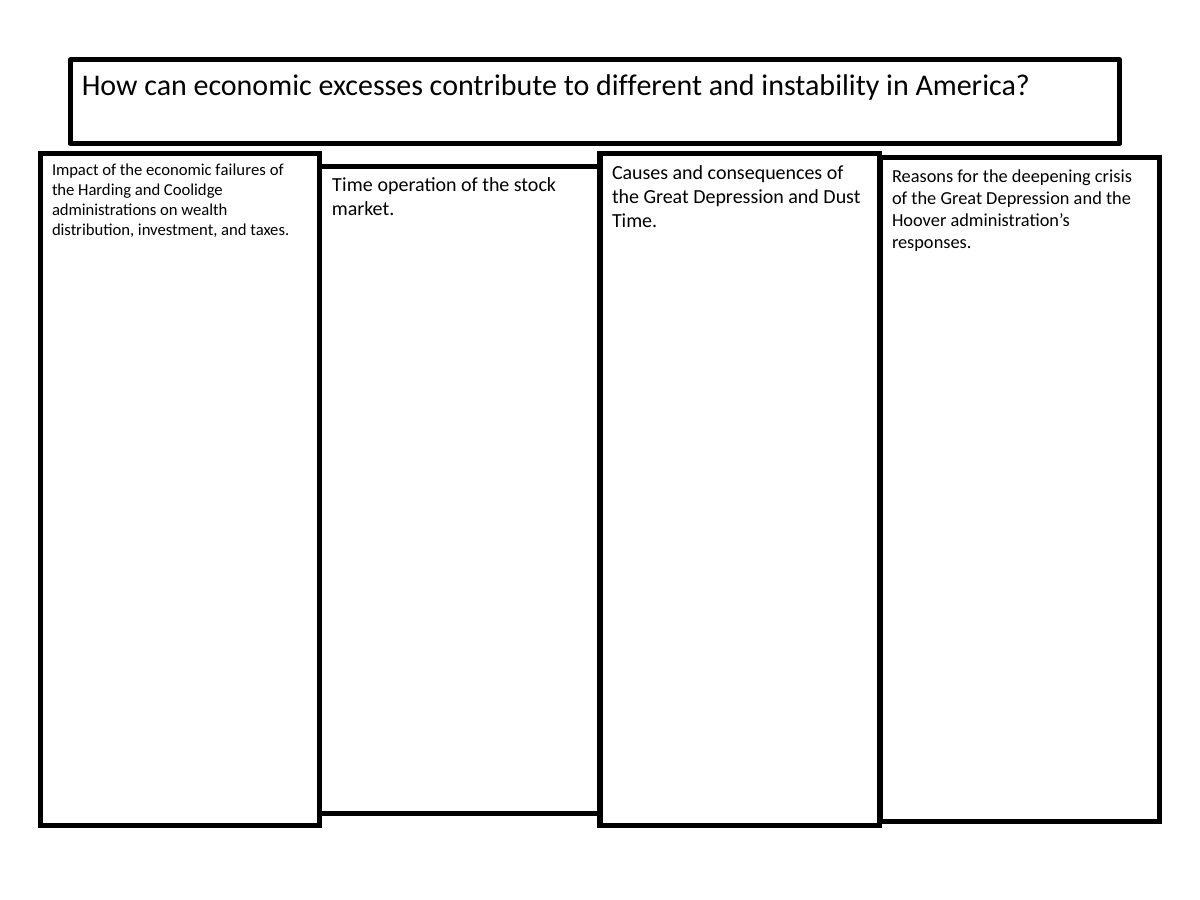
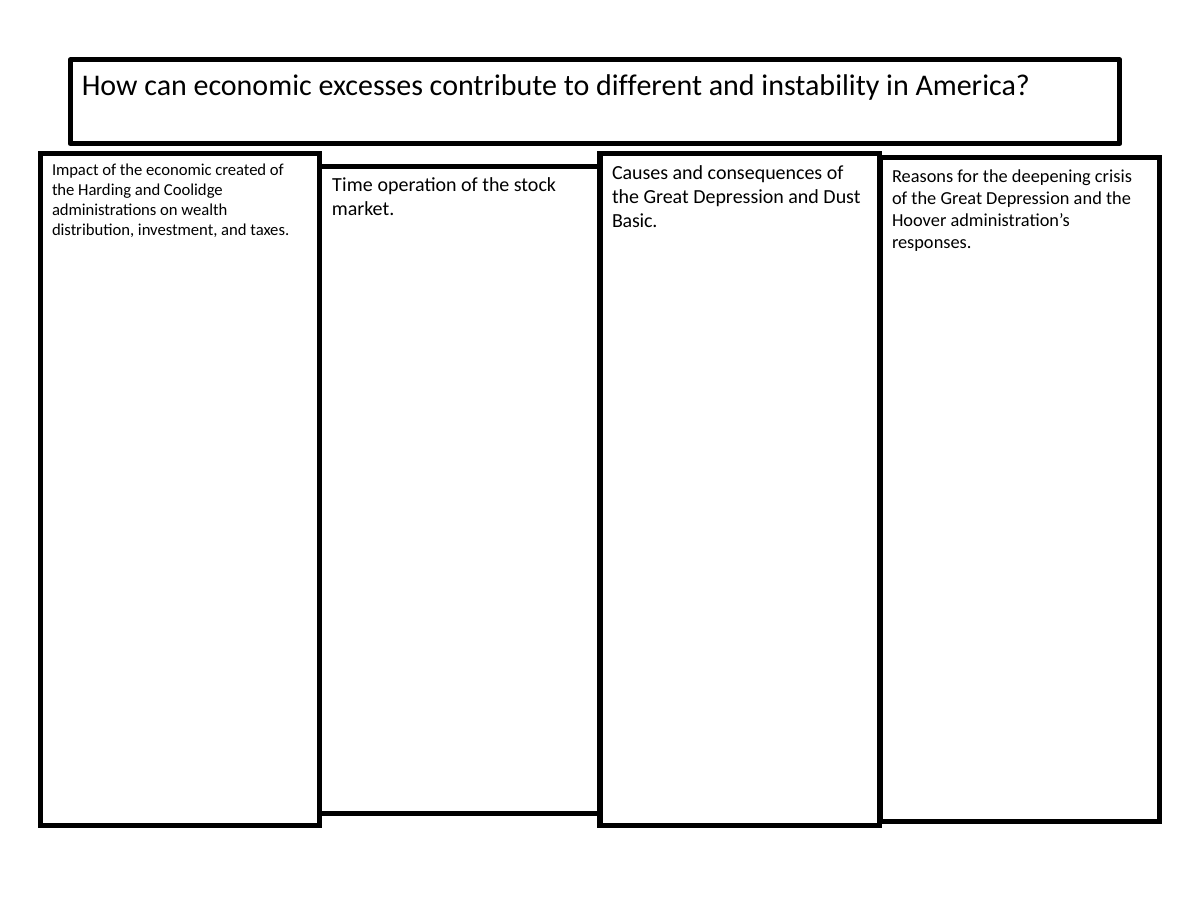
failures: failures -> created
Time at (635, 221): Time -> Basic
